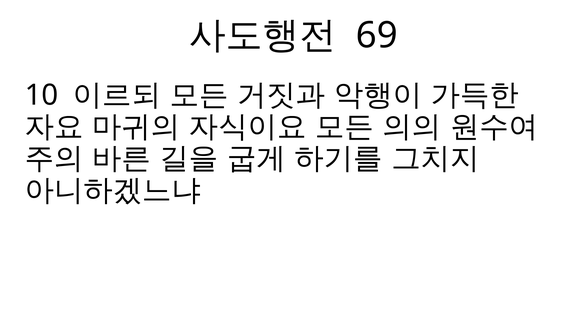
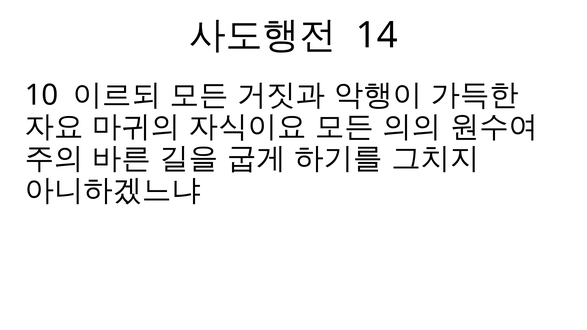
69: 69 -> 14
